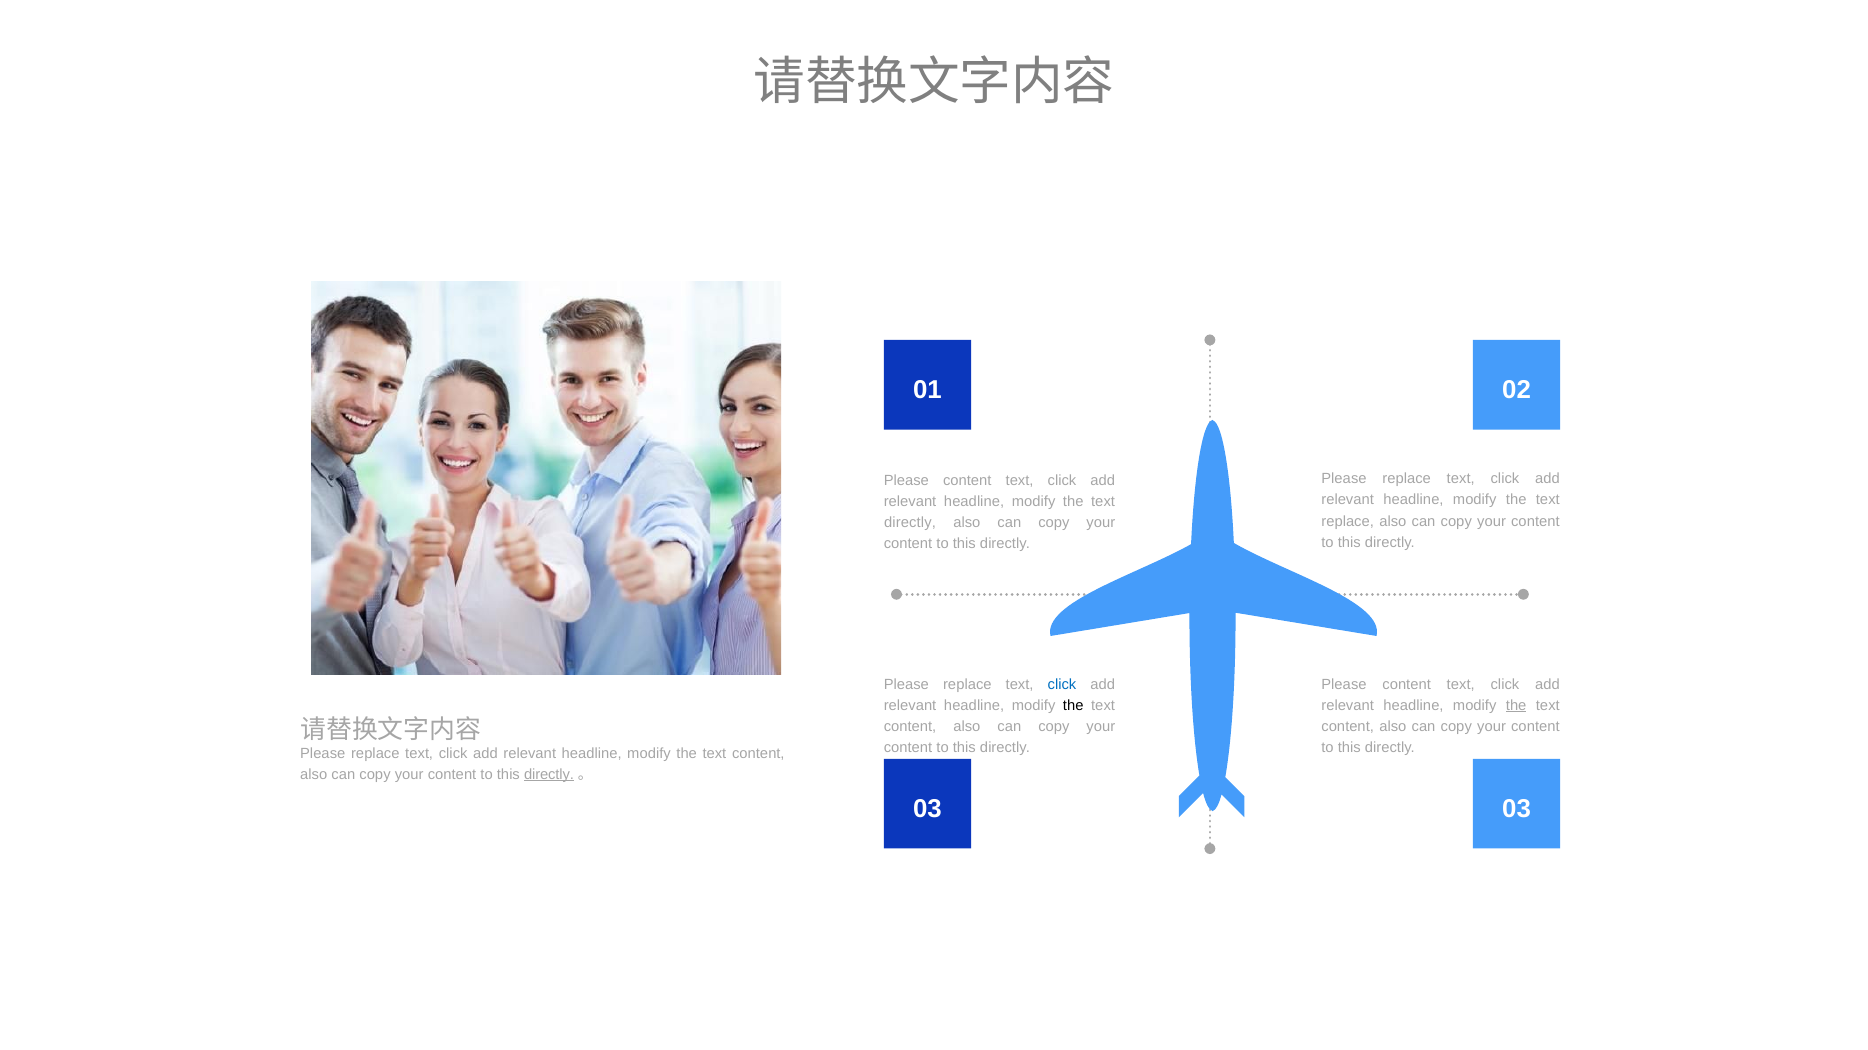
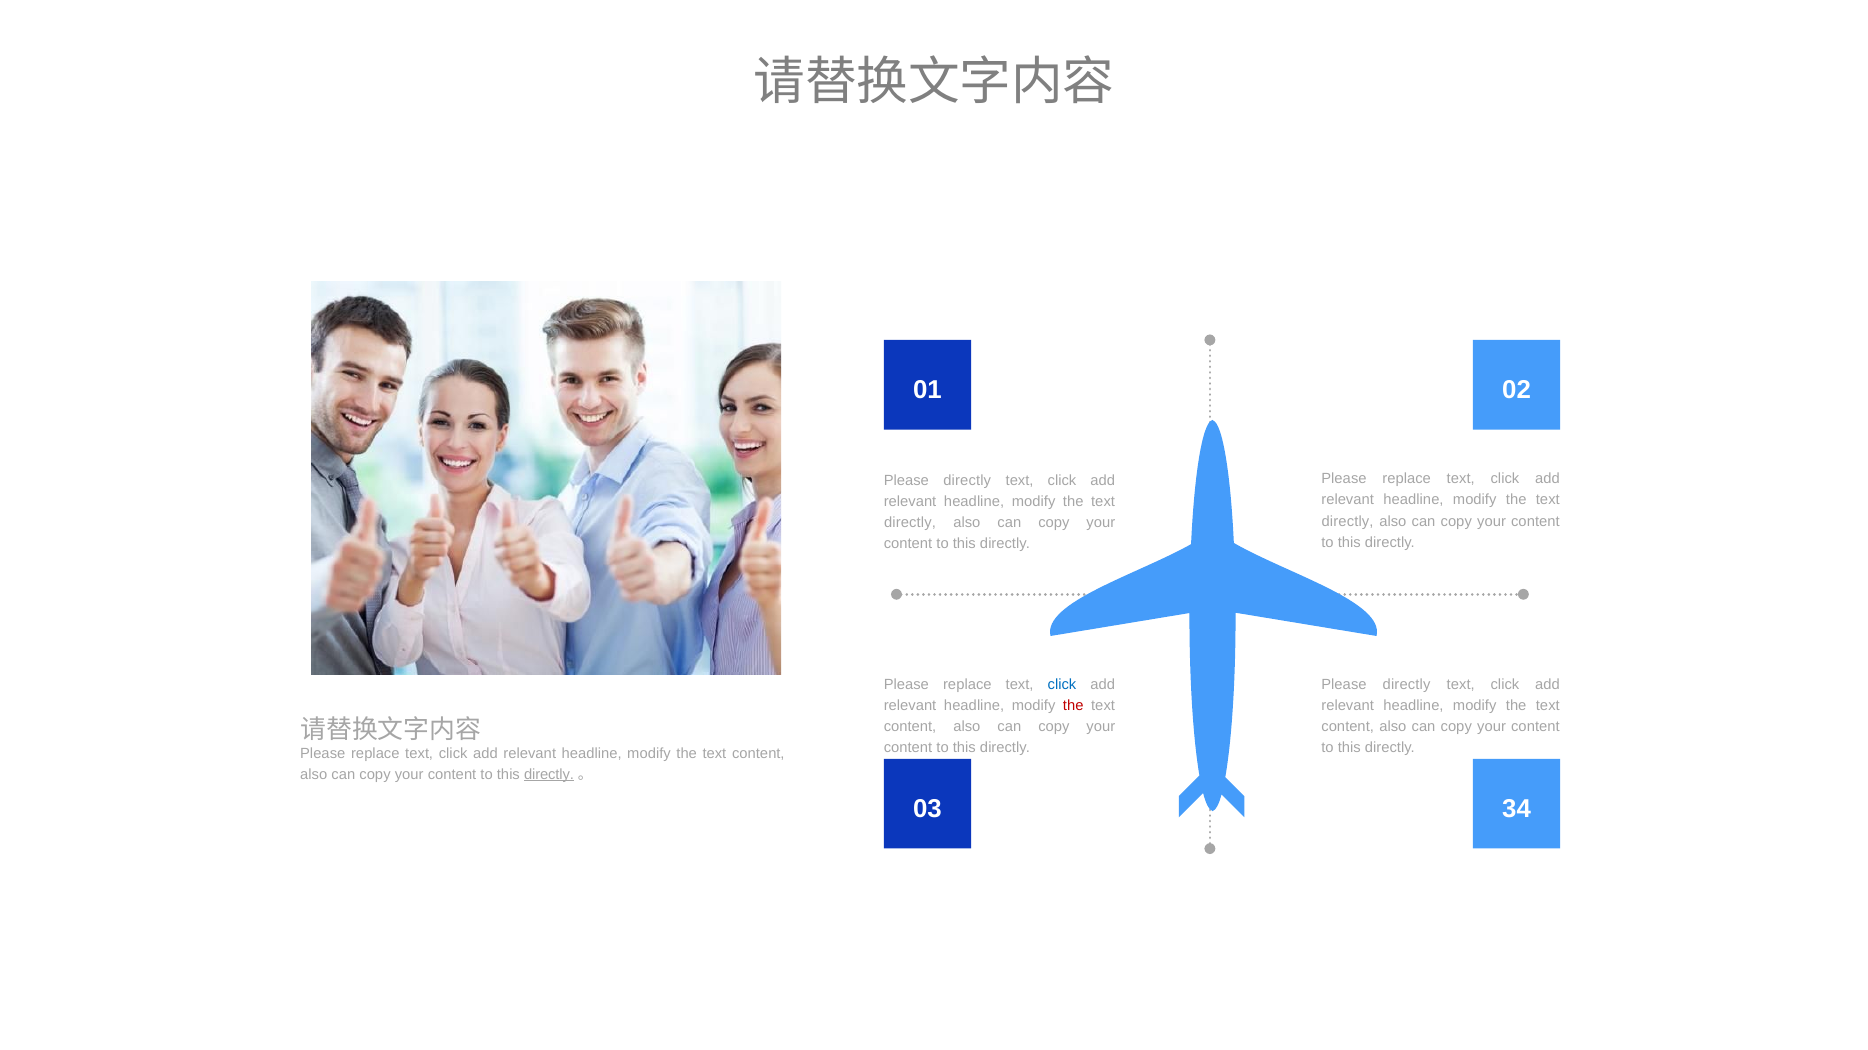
content at (967, 481): content -> directly
replace at (1348, 522): replace -> directly
content at (1407, 685): content -> directly
the at (1073, 706) colour: black -> red
the at (1516, 706) underline: present -> none
03 03: 03 -> 34
